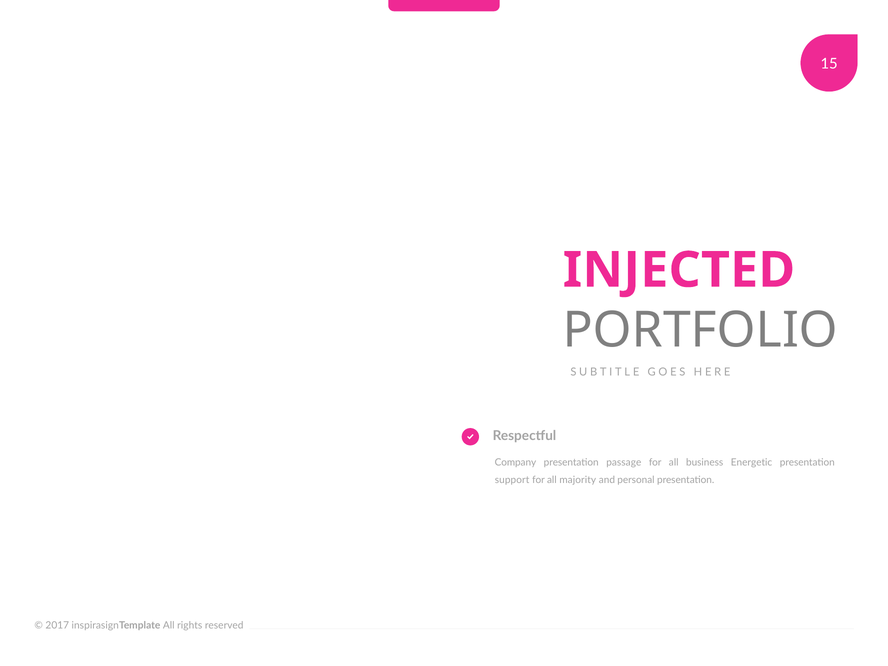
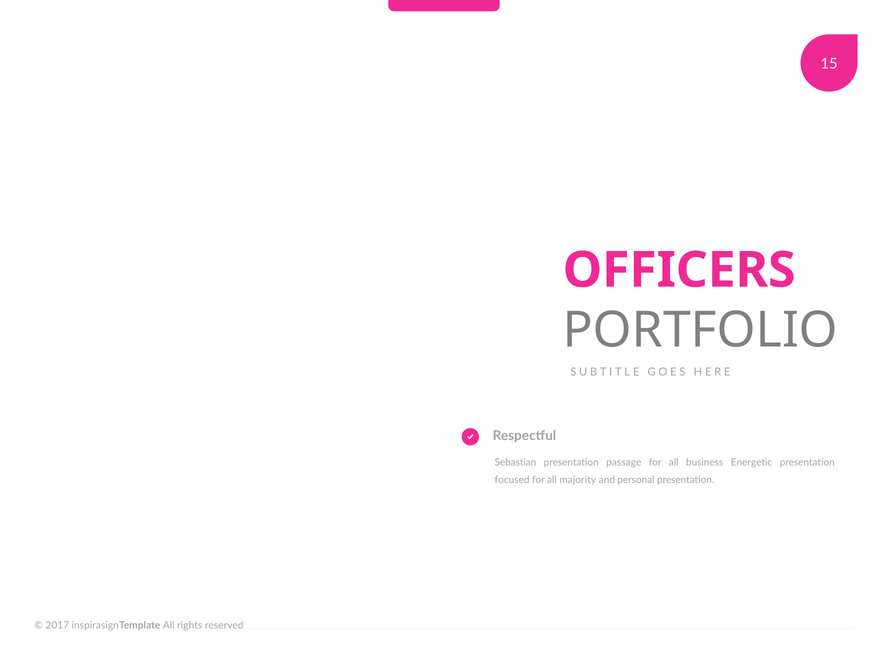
INJECTED: INJECTED -> OFFICERS
Company: Company -> Sebastian
support: support -> focused
